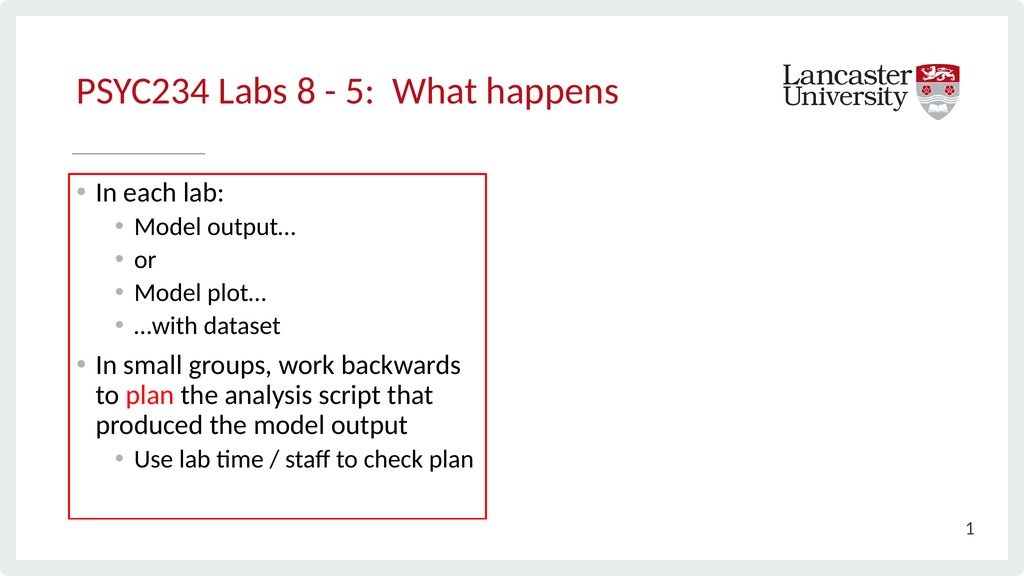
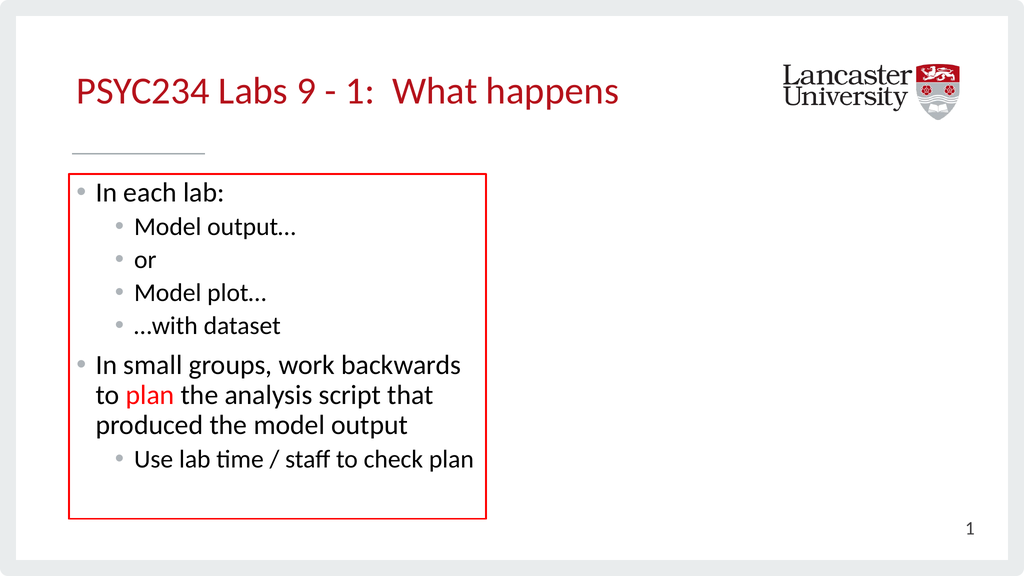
8: 8 -> 9
5 at (360, 91): 5 -> 1
